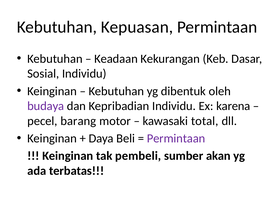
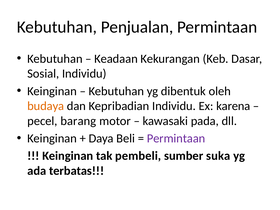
Kepuasan: Kepuasan -> Penjualan
budaya colour: purple -> orange
total: total -> pada
akan: akan -> suka
